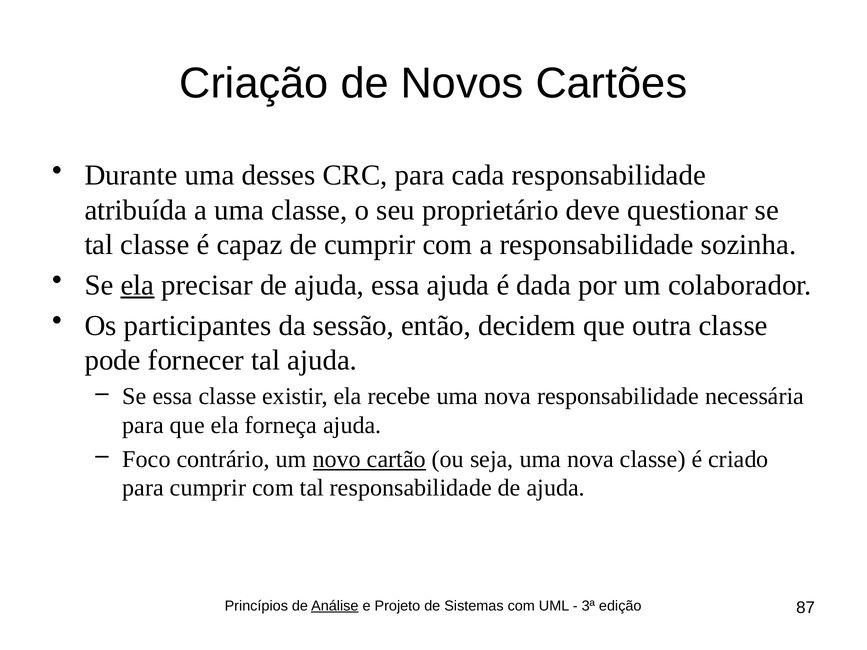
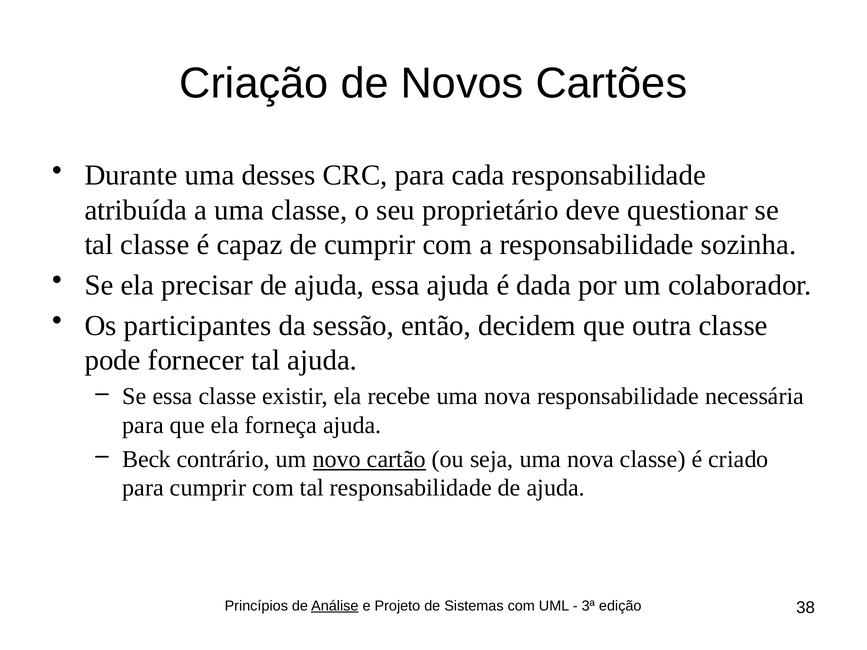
ela at (137, 285) underline: present -> none
Foco: Foco -> Beck
87: 87 -> 38
